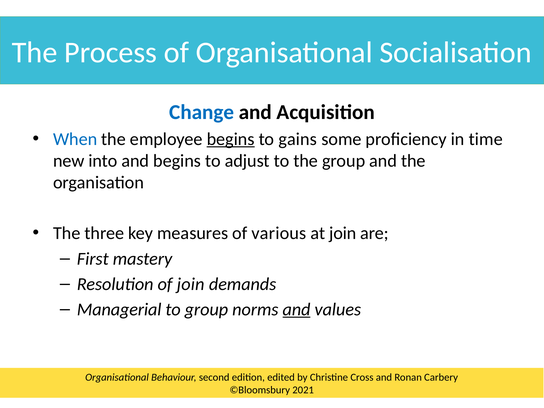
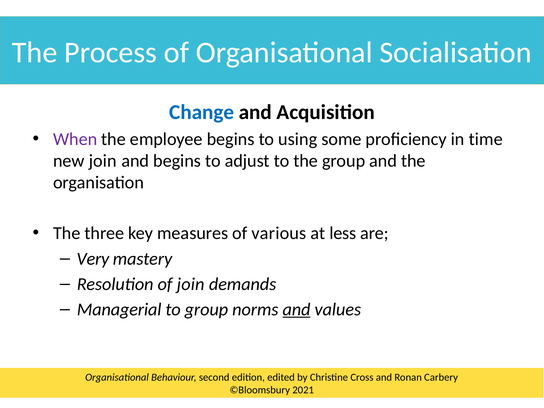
When colour: blue -> purple
begins at (231, 139) underline: present -> none
gains: gains -> using
new into: into -> join
at join: join -> less
First: First -> Very
